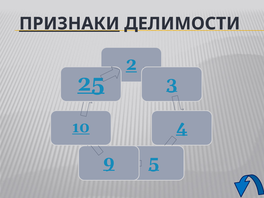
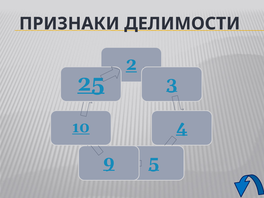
ПРИЗНАКИ underline: present -> none
